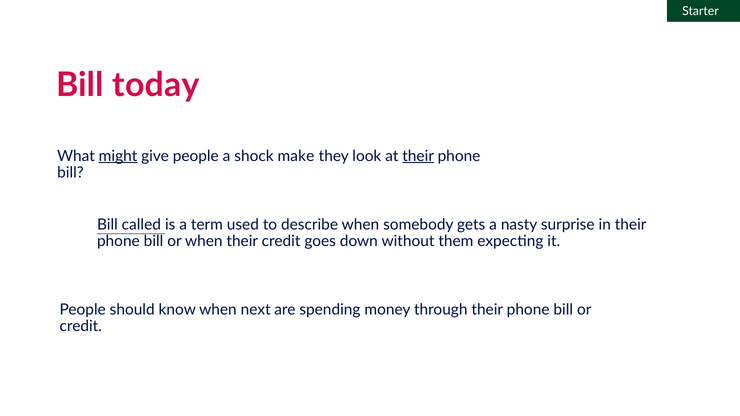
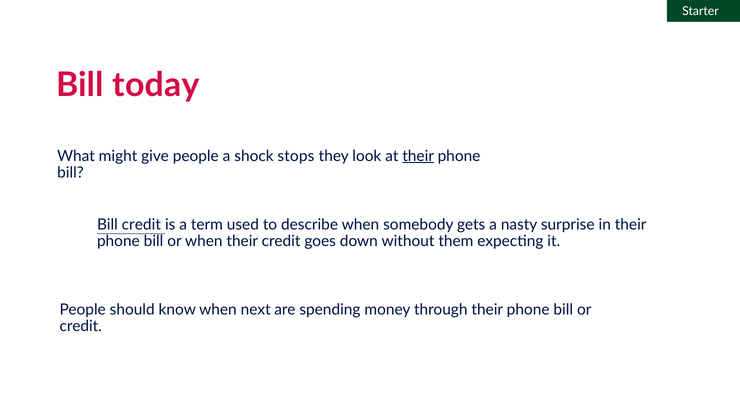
might underline: present -> none
make: make -> stops
Bill called: called -> credit
